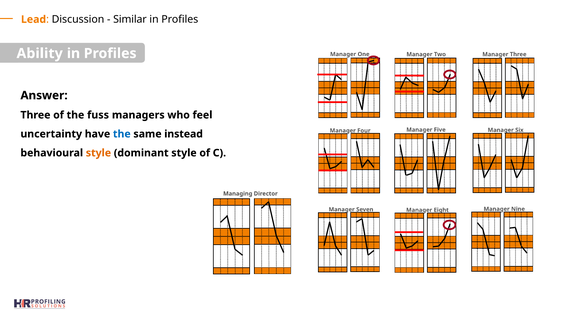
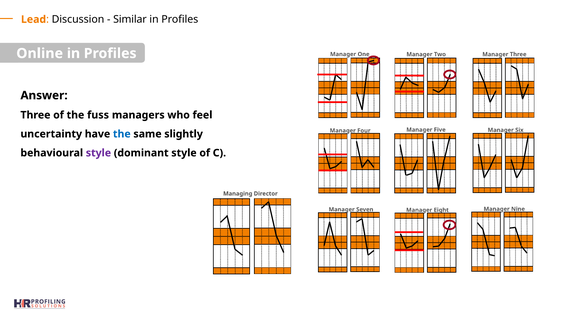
Ability: Ability -> Online
instead: instead -> slightly
style at (98, 153) colour: orange -> purple
